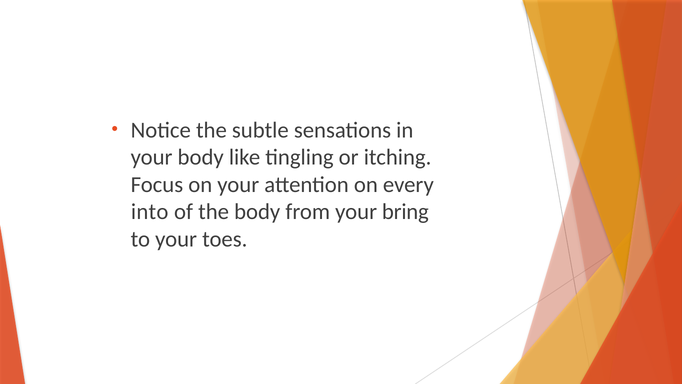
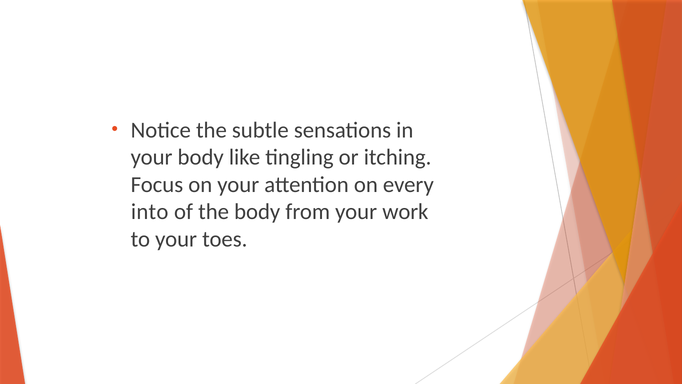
bring: bring -> work
